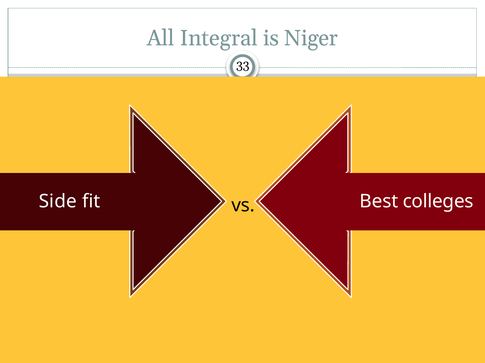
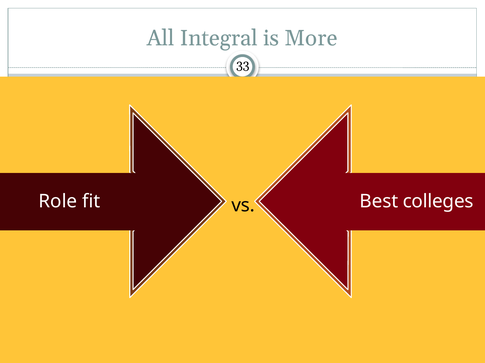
Niger: Niger -> More
Side: Side -> Role
